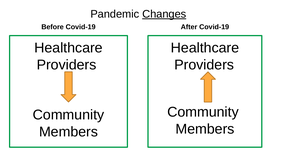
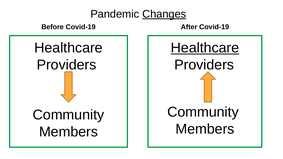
Healthcare at (205, 48) underline: none -> present
